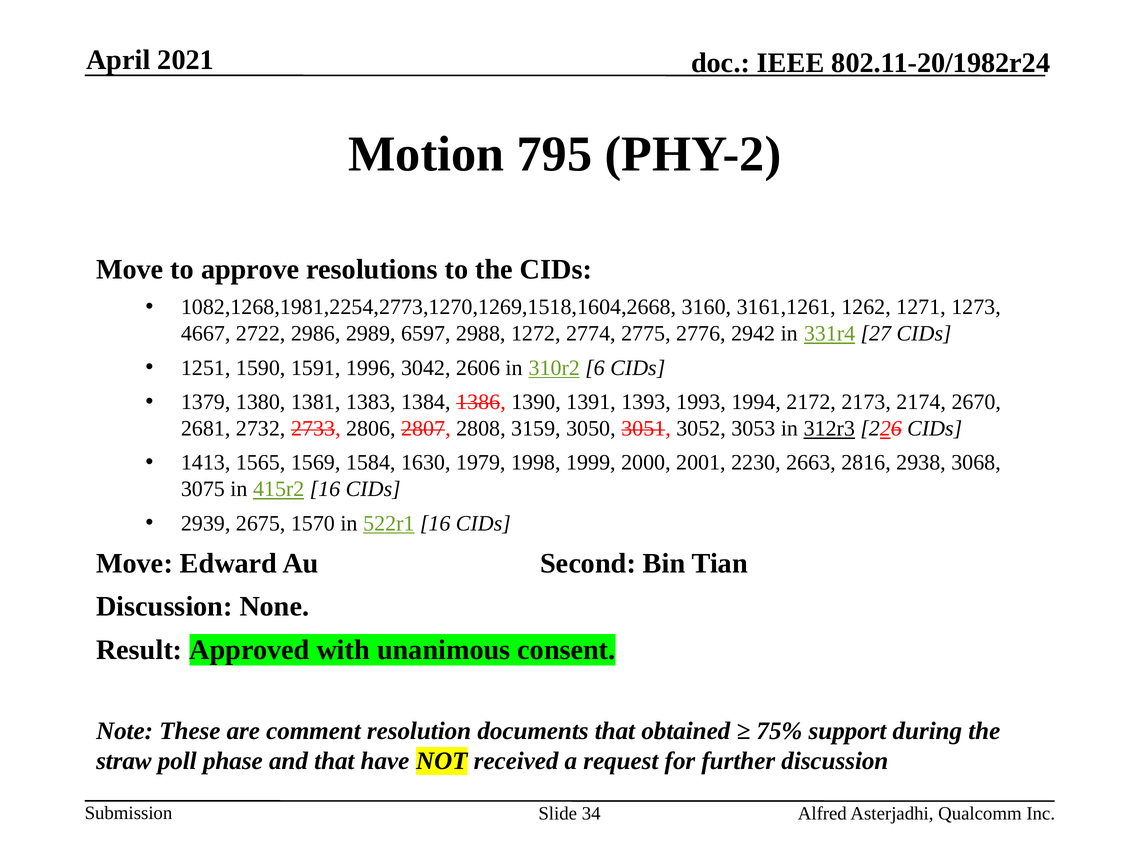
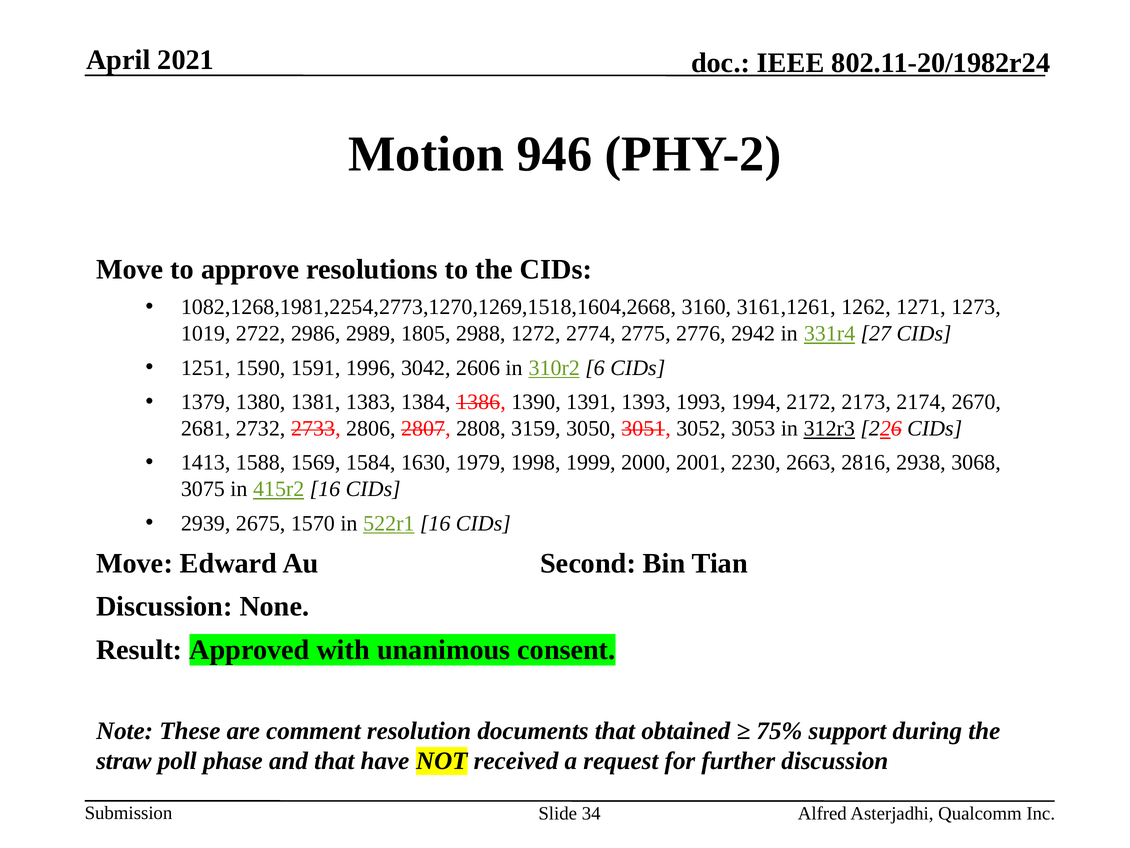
795: 795 -> 946
4667: 4667 -> 1019
6597: 6597 -> 1805
1565: 1565 -> 1588
